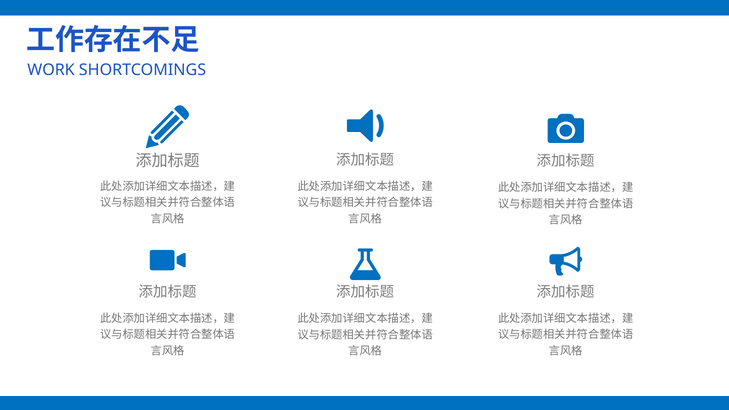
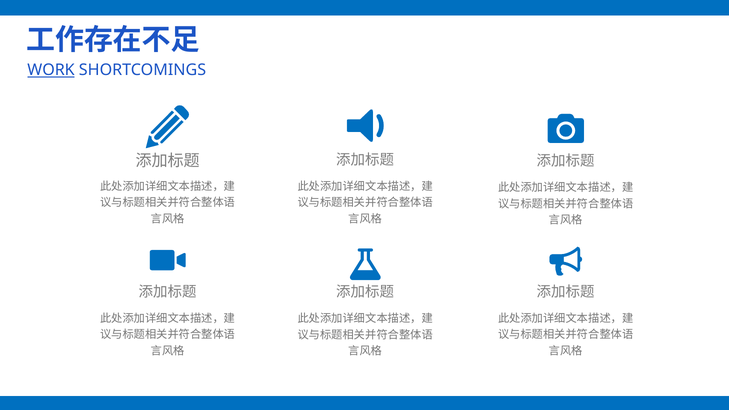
WORK underline: none -> present
